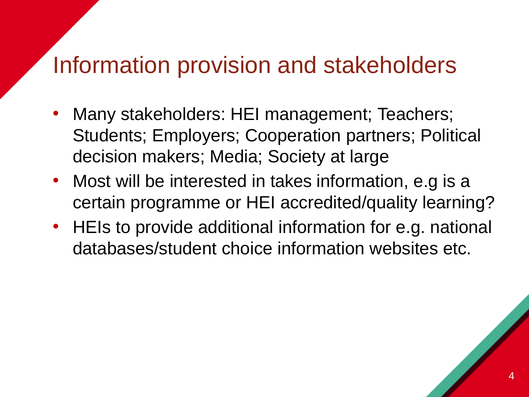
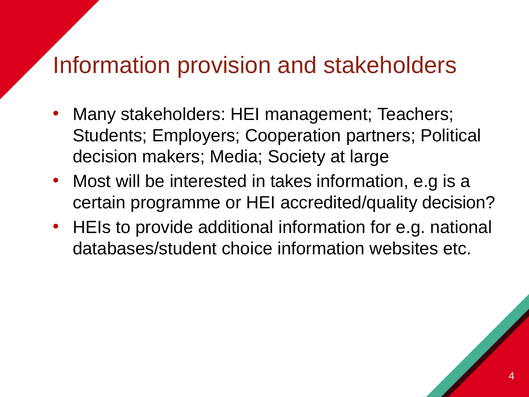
accredited/quality learning: learning -> decision
